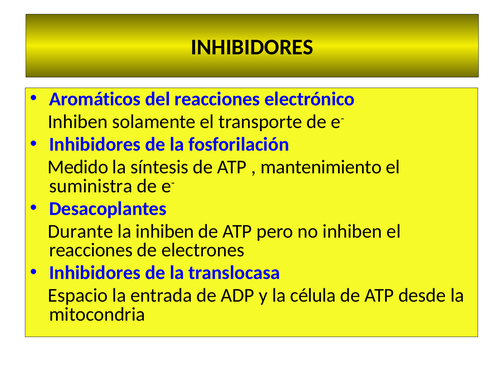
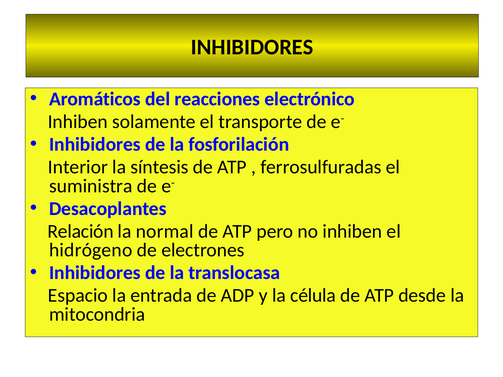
Medido: Medido -> Interior
mantenimiento: mantenimiento -> ferrosulfuradas
Durante: Durante -> Relación
la inhiben: inhiben -> normal
reacciones at (91, 250): reacciones -> hidrógeno
